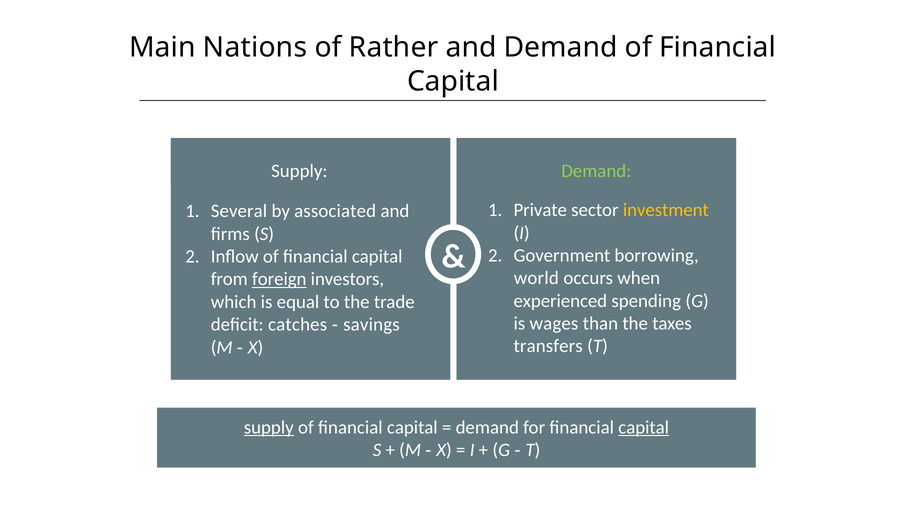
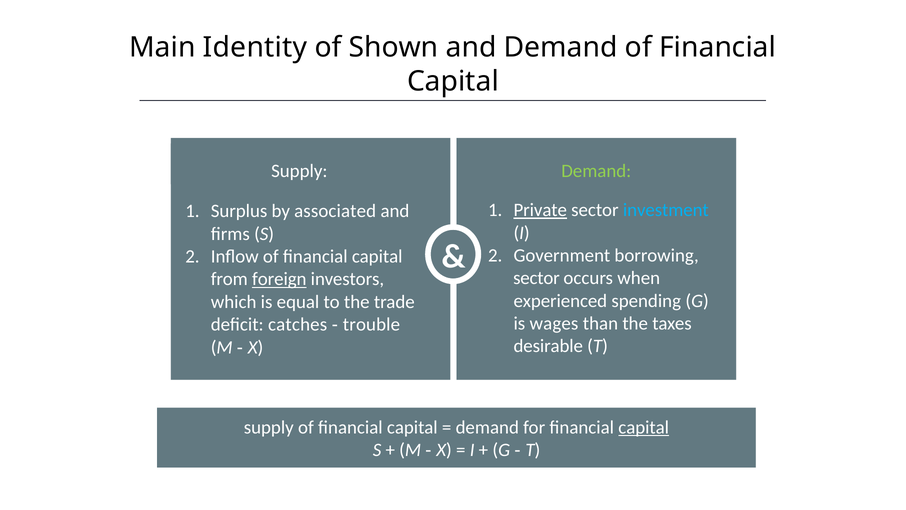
Nations: Nations -> Identity
Rather: Rather -> Shown
Private underline: none -> present
investment colour: yellow -> light blue
Several: Several -> Surplus
world at (536, 278): world -> sector
savings: savings -> trouble
transfers: transfers -> desirable
supply at (269, 427) underline: present -> none
